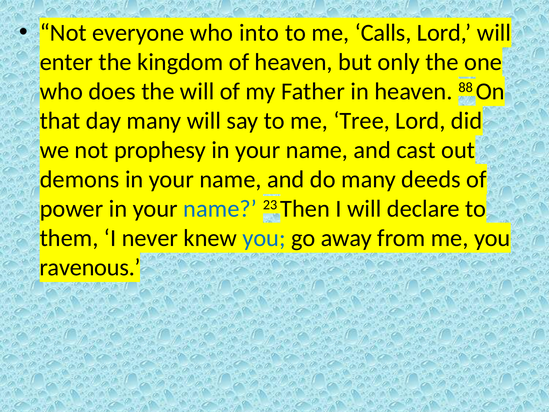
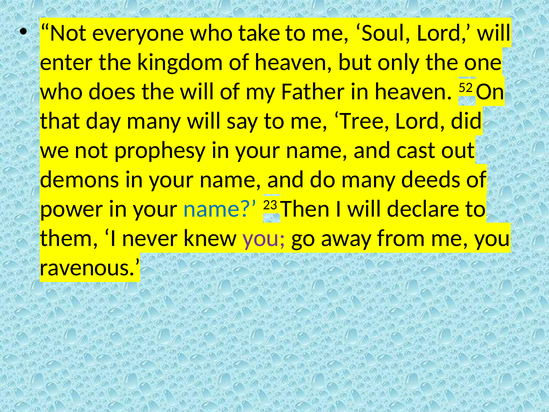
into: into -> take
Calls: Calls -> Soul
88: 88 -> 52
you at (264, 238) colour: blue -> purple
